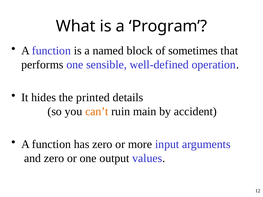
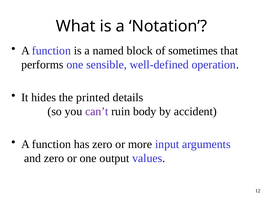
Program: Program -> Notation
can’t colour: orange -> purple
main: main -> body
